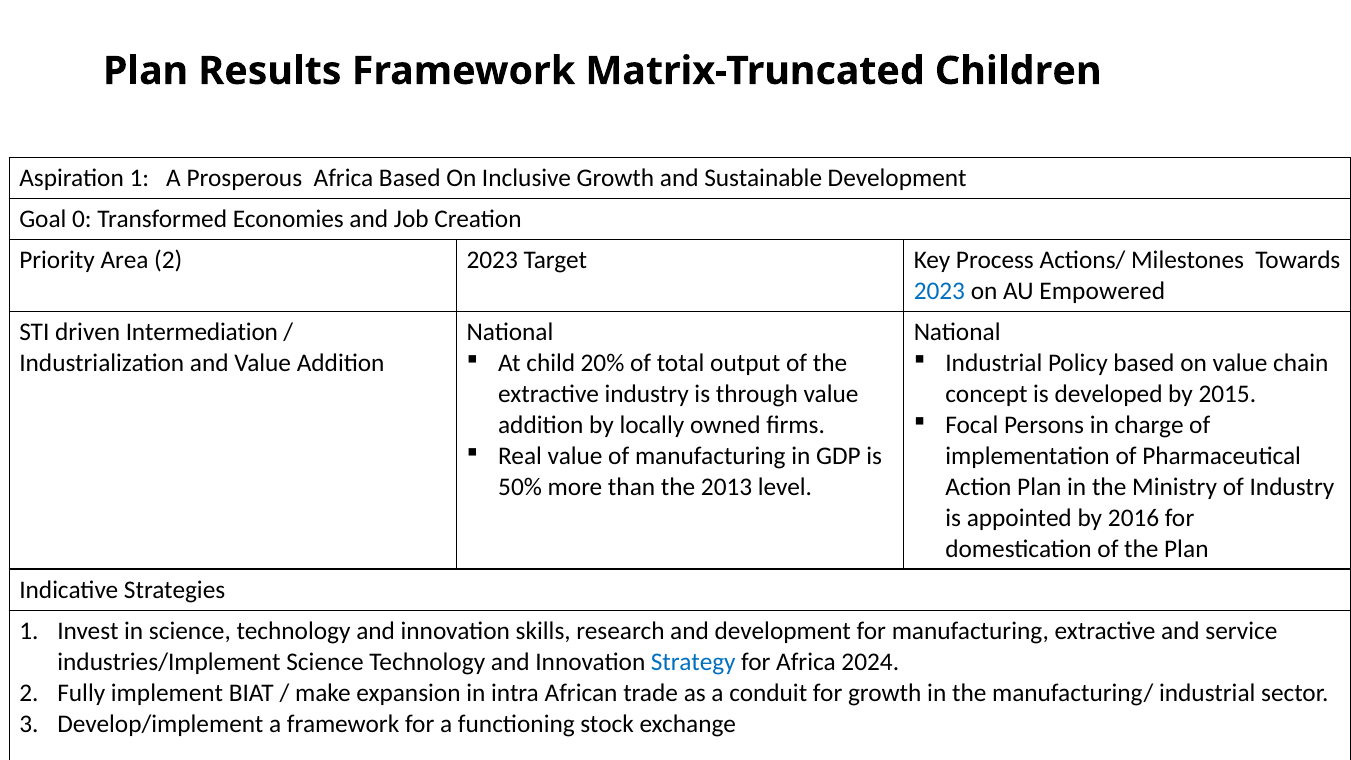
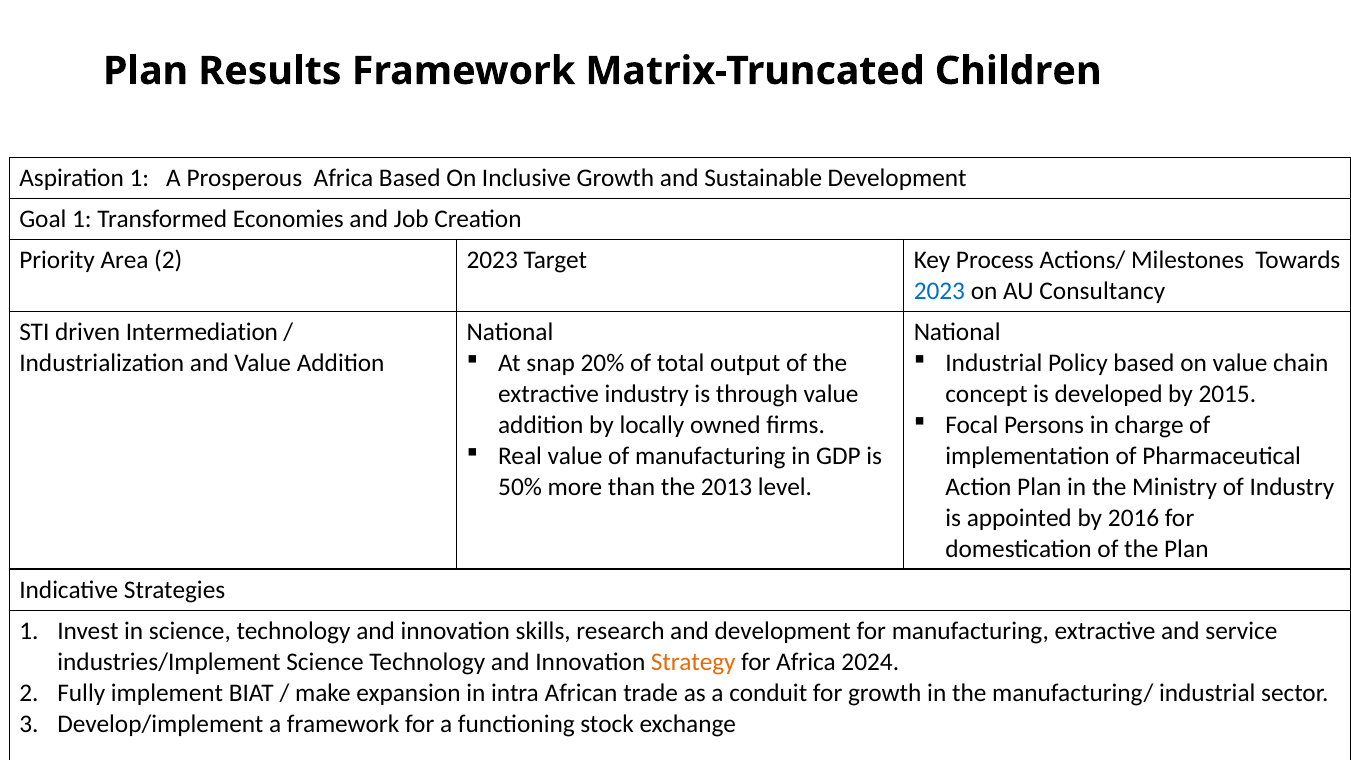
Goal 0: 0 -> 1
Empowered: Empowered -> Consultancy
child: child -> snap
Strategy colour: blue -> orange
